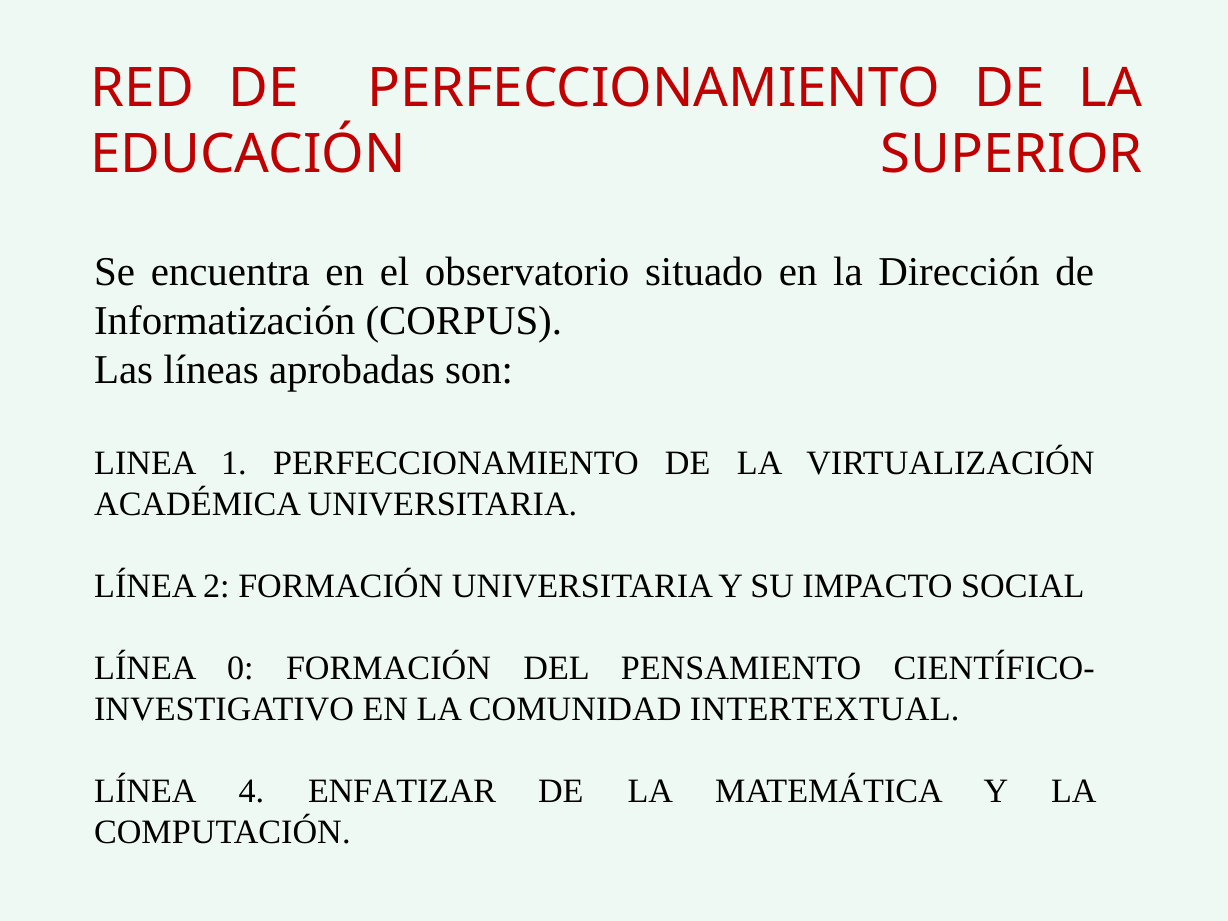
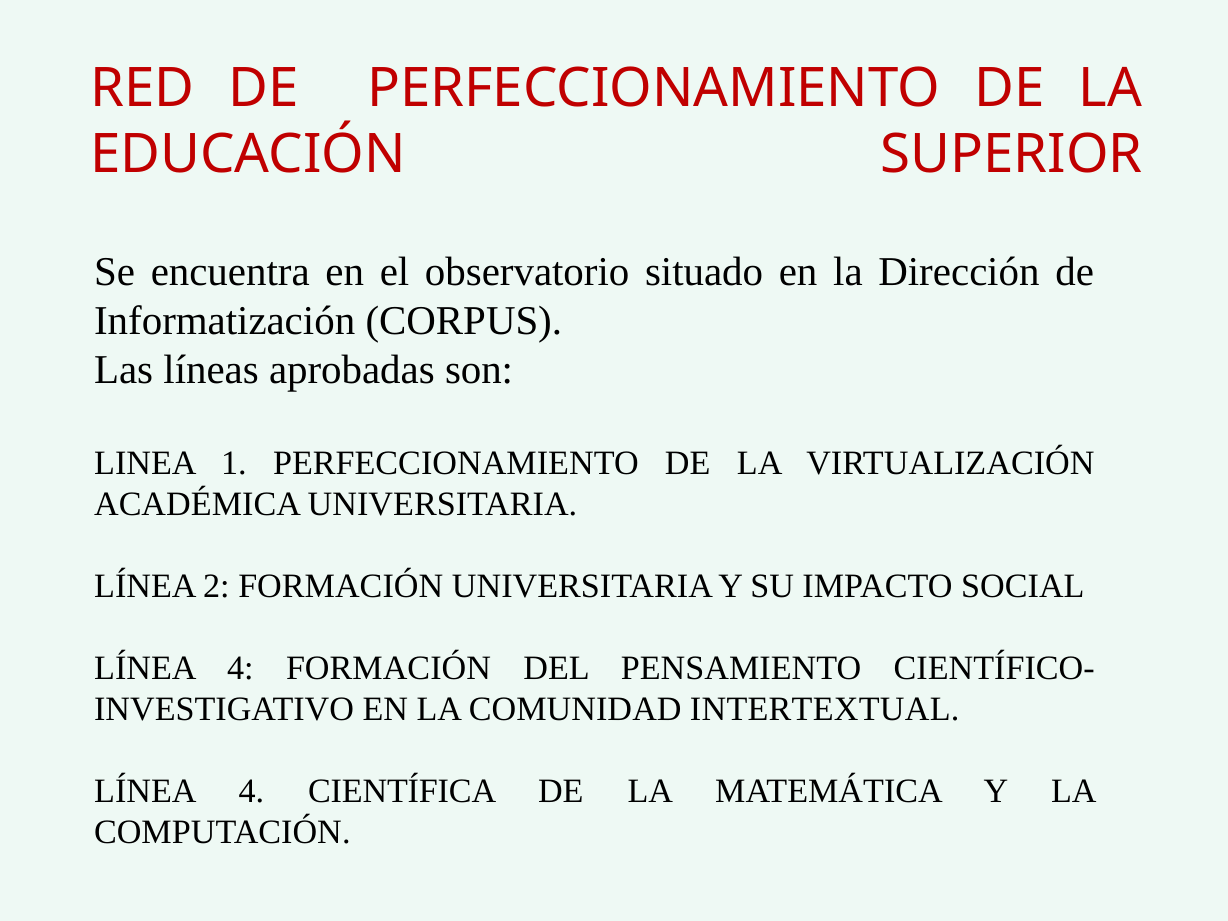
0 at (240, 668): 0 -> 4
ENFATIZAR: ENFATIZAR -> CIENTÍFICA
